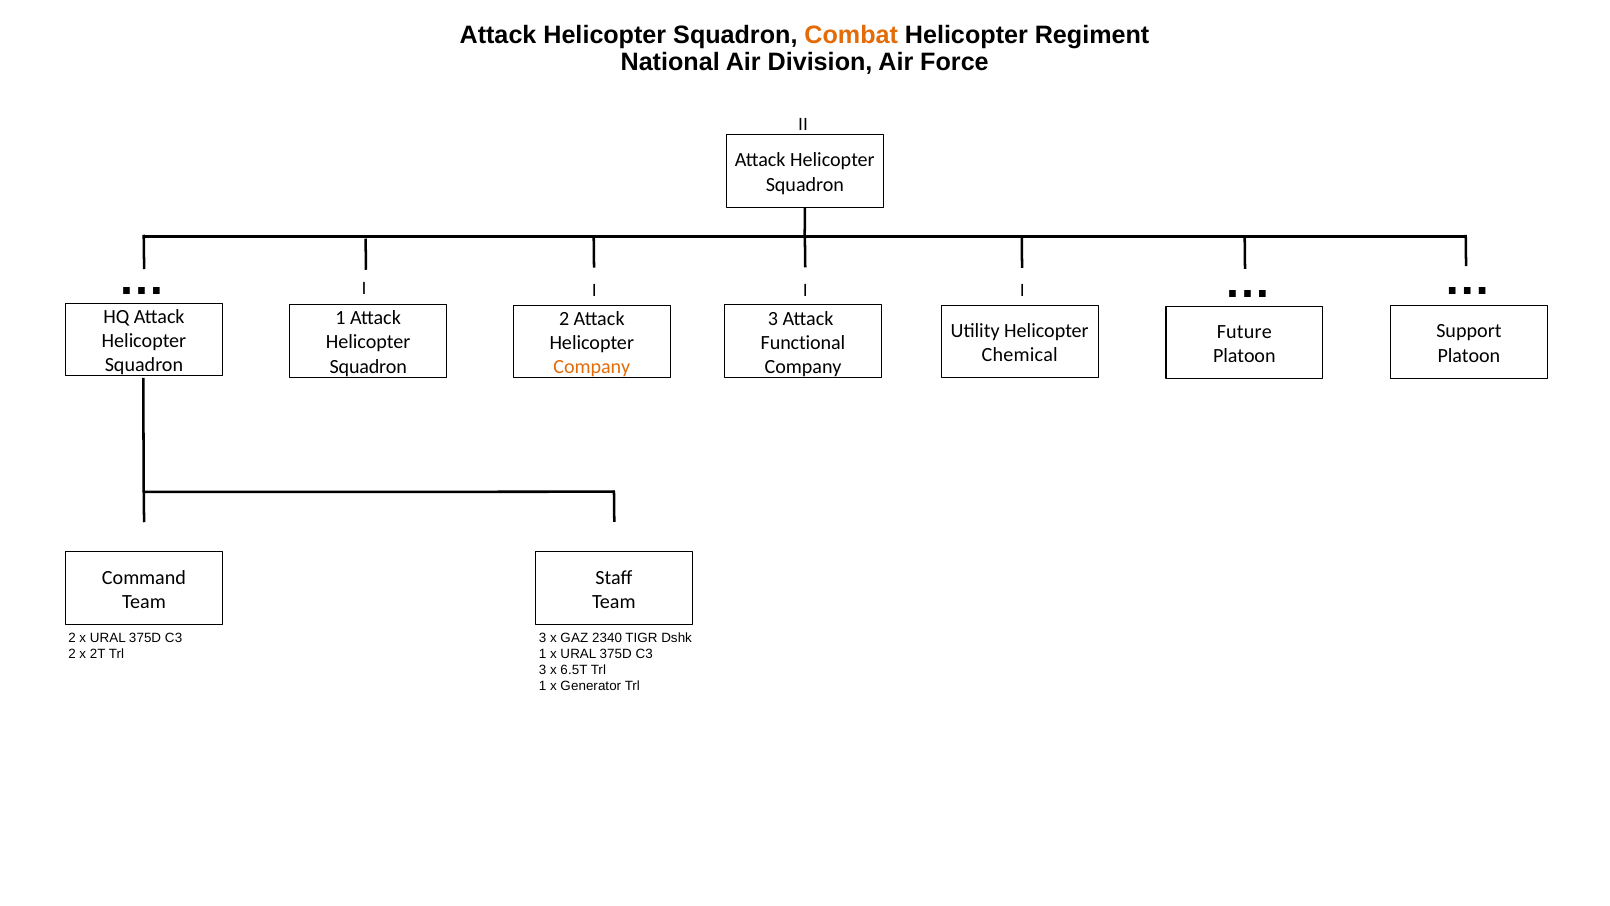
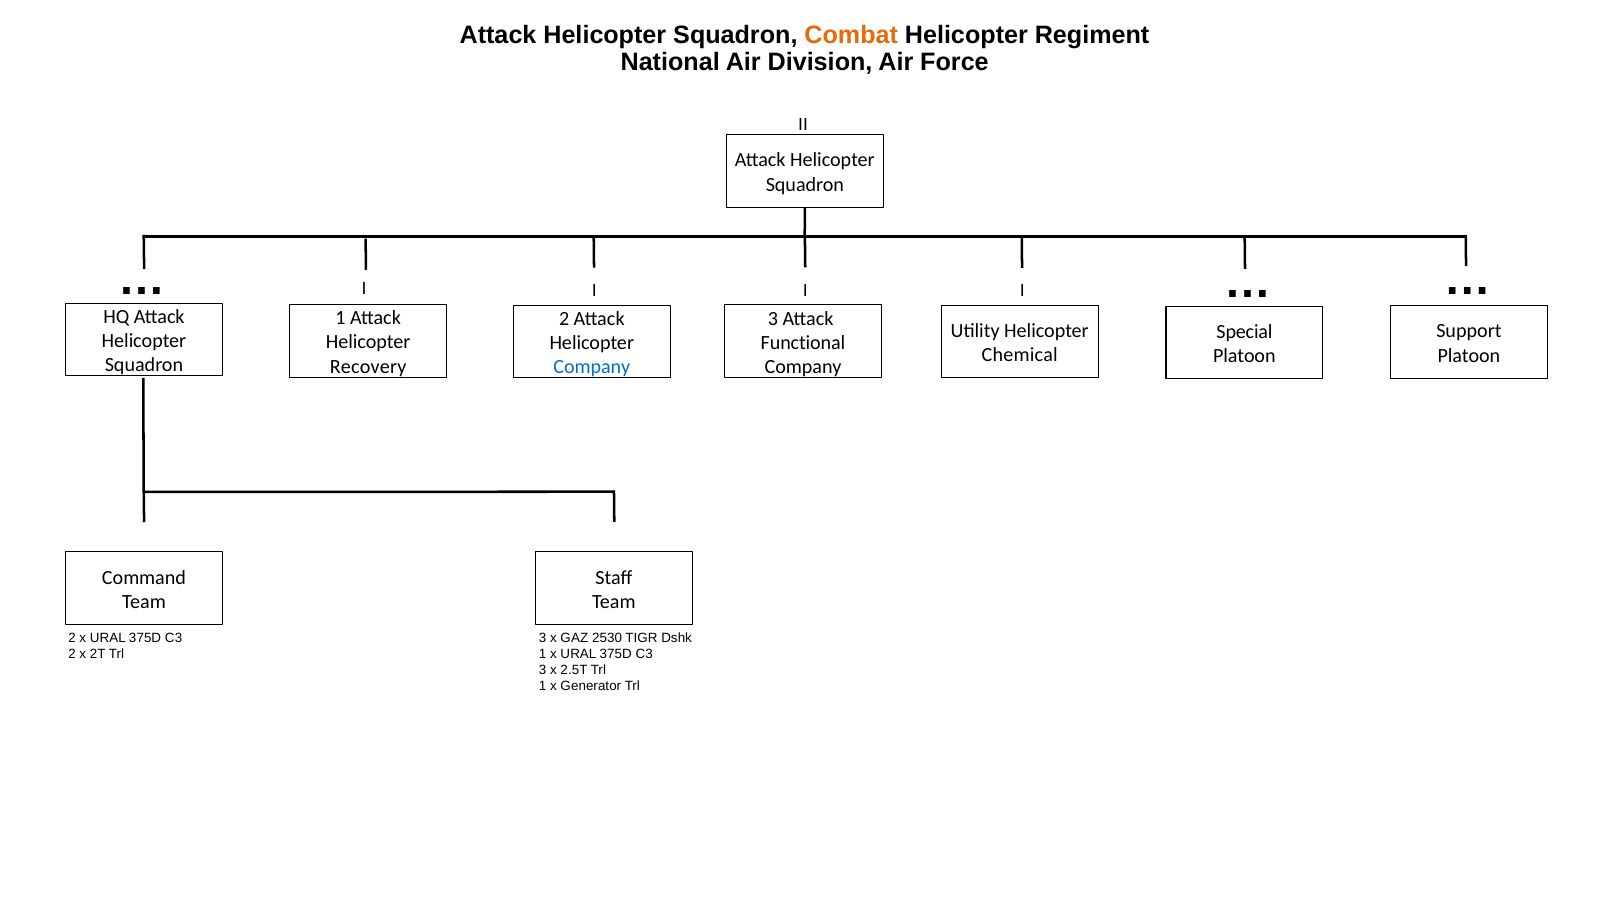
Future: Future -> Special
Squadron at (368, 366): Squadron -> Recovery
Company at (592, 367) colour: orange -> blue
2340: 2340 -> 2530
6.5T: 6.5T -> 2.5T
